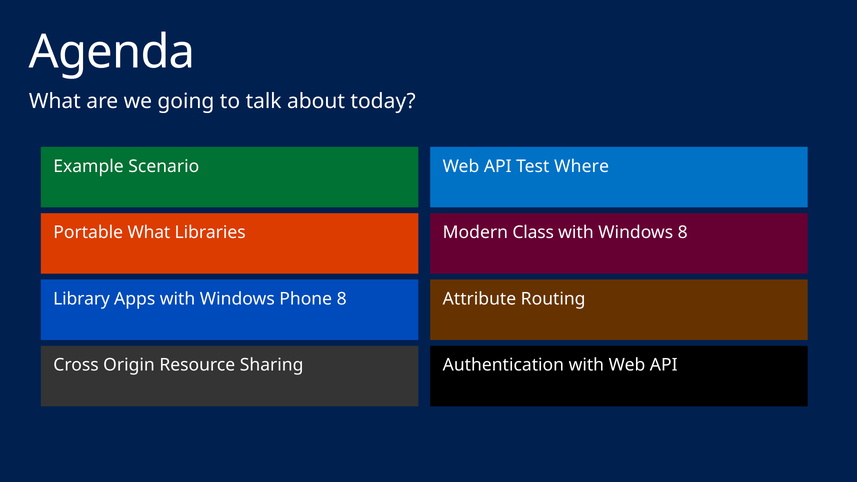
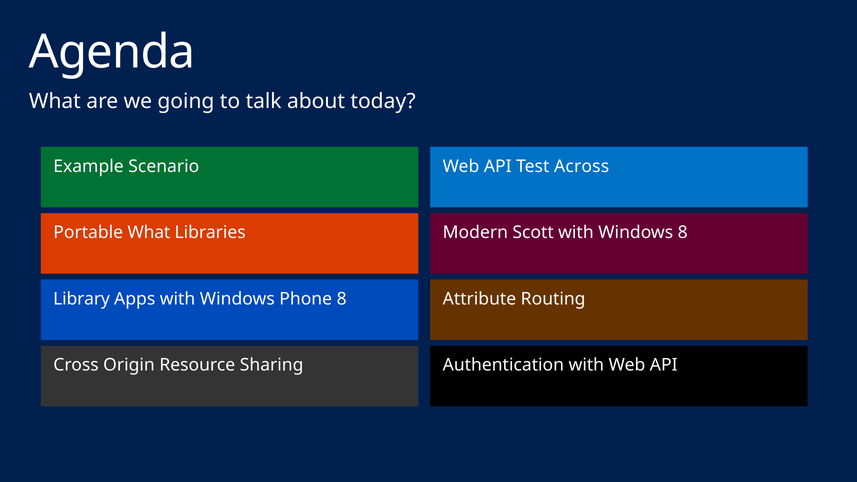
Where: Where -> Across
Class: Class -> Scott
